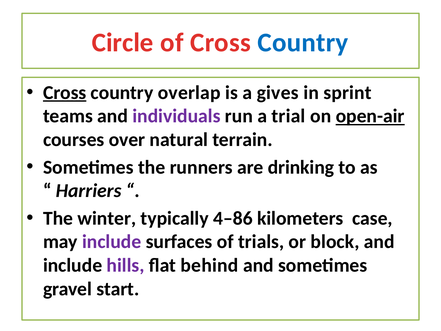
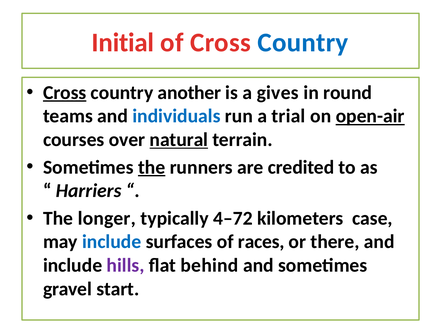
Circle: Circle -> Initial
overlap: overlap -> another
sprint: sprint -> round
individuals colour: purple -> blue
natural underline: none -> present
the at (152, 167) underline: none -> present
drinking: drinking -> credited
winter: winter -> longer
4–86: 4–86 -> 4–72
include at (112, 242) colour: purple -> blue
trials: trials -> races
block: block -> there
